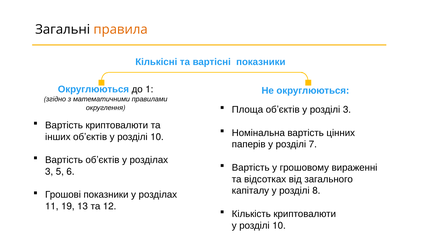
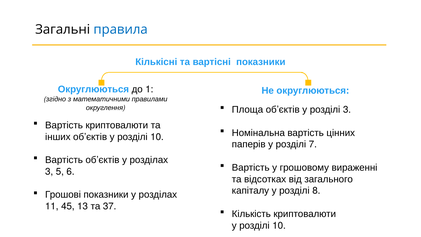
правила colour: orange -> blue
19: 19 -> 45
12: 12 -> 37
